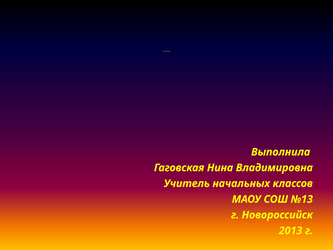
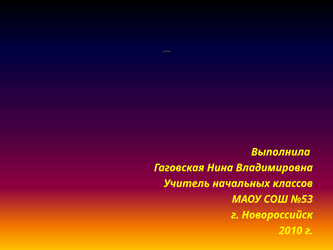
№13: №13 -> №53
2013: 2013 -> 2010
